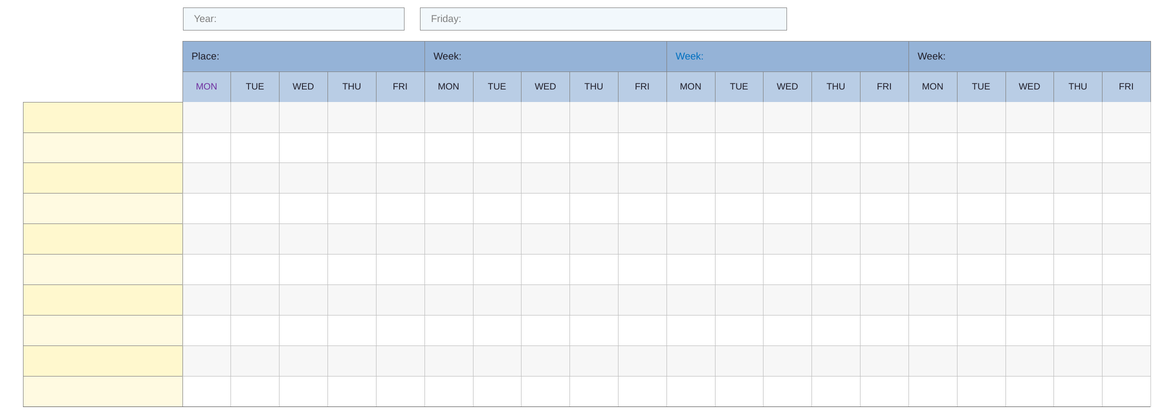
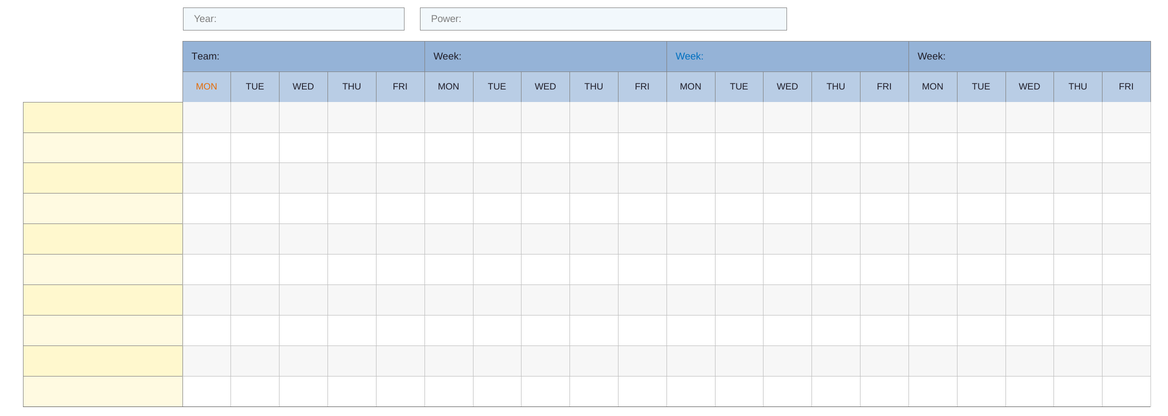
Friday: Friday -> Power
Place: Place -> Team
MON at (207, 87) colour: purple -> orange
